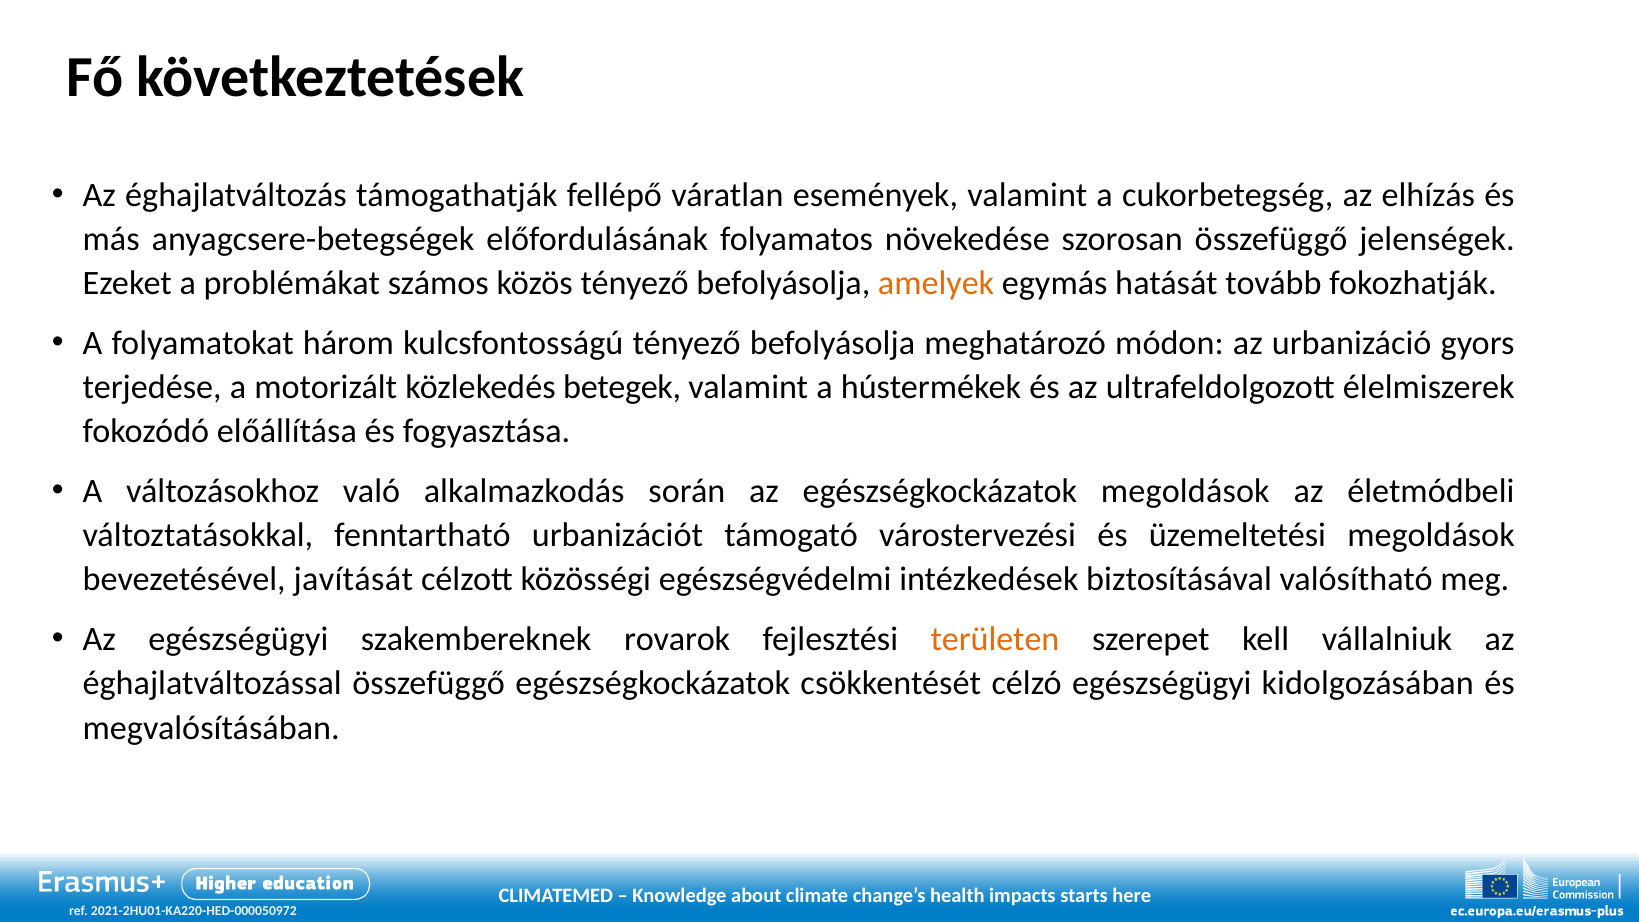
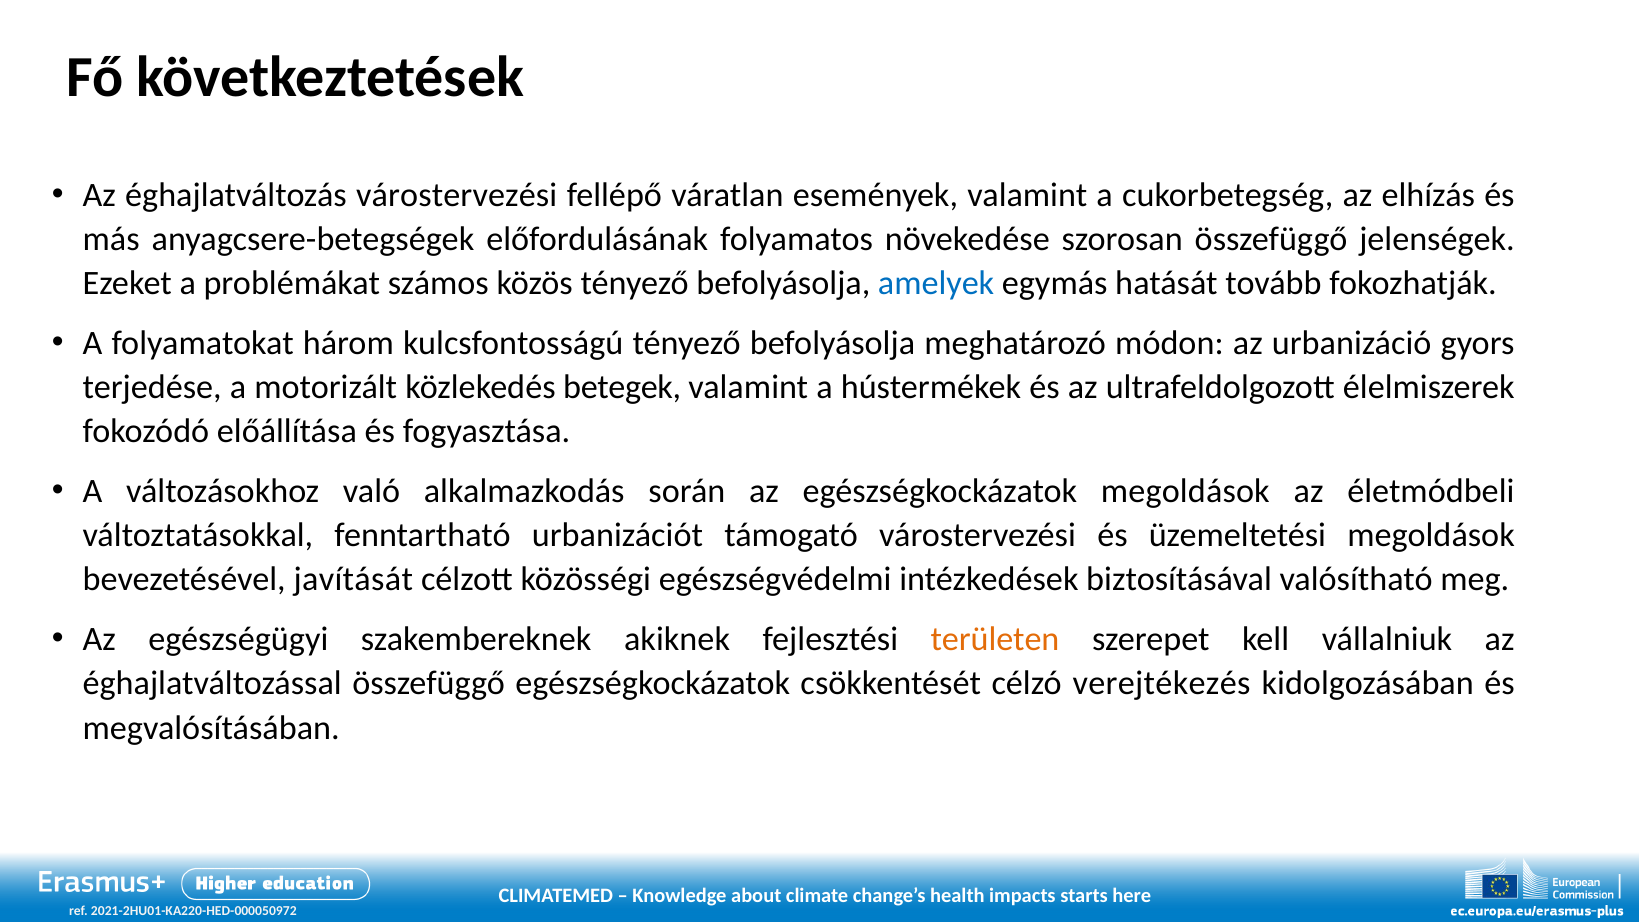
éghajlatváltozás támogathatják: támogathatják -> várostervezési
amelyek colour: orange -> blue
rovarok: rovarok -> akiknek
célzó egészségügyi: egészségügyi -> verejtékezés
